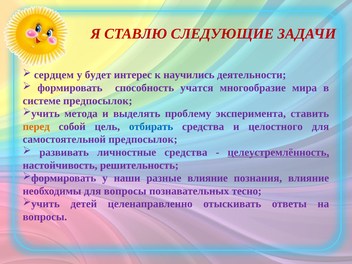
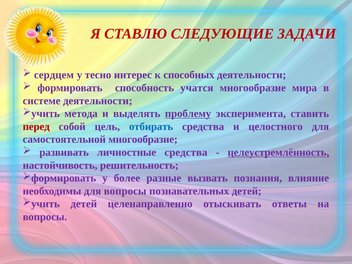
будет: будет -> тесно
научились: научились -> способных
системе предпосылок: предпосылок -> деятельности
проблему underline: none -> present
перед colour: orange -> red
самостоятельной предпосылок: предпосылок -> многообразие
наши: наши -> более
разные влияние: влияние -> вызвать
познавательных тесно: тесно -> детей
